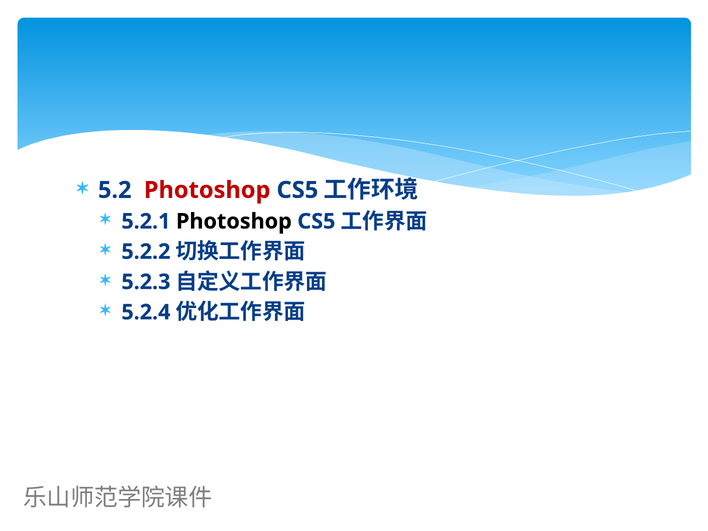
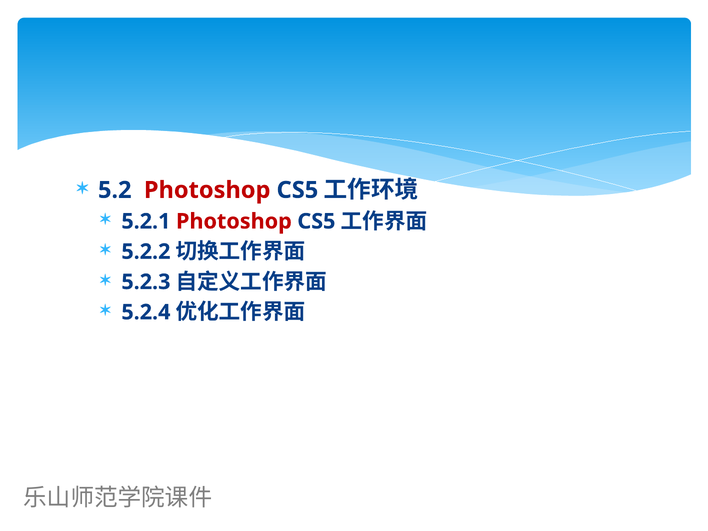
Photoshop at (234, 221) colour: black -> red
